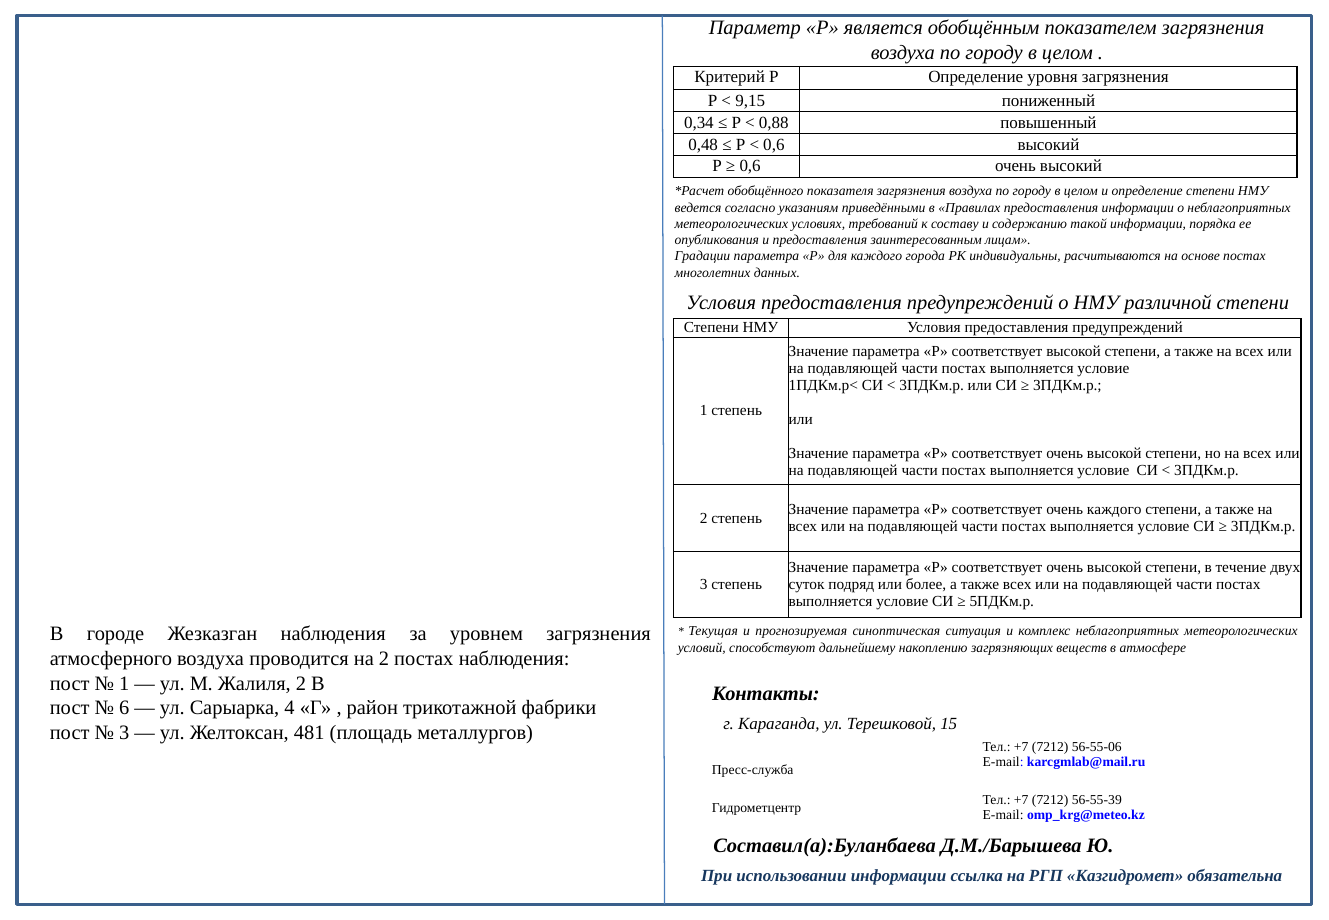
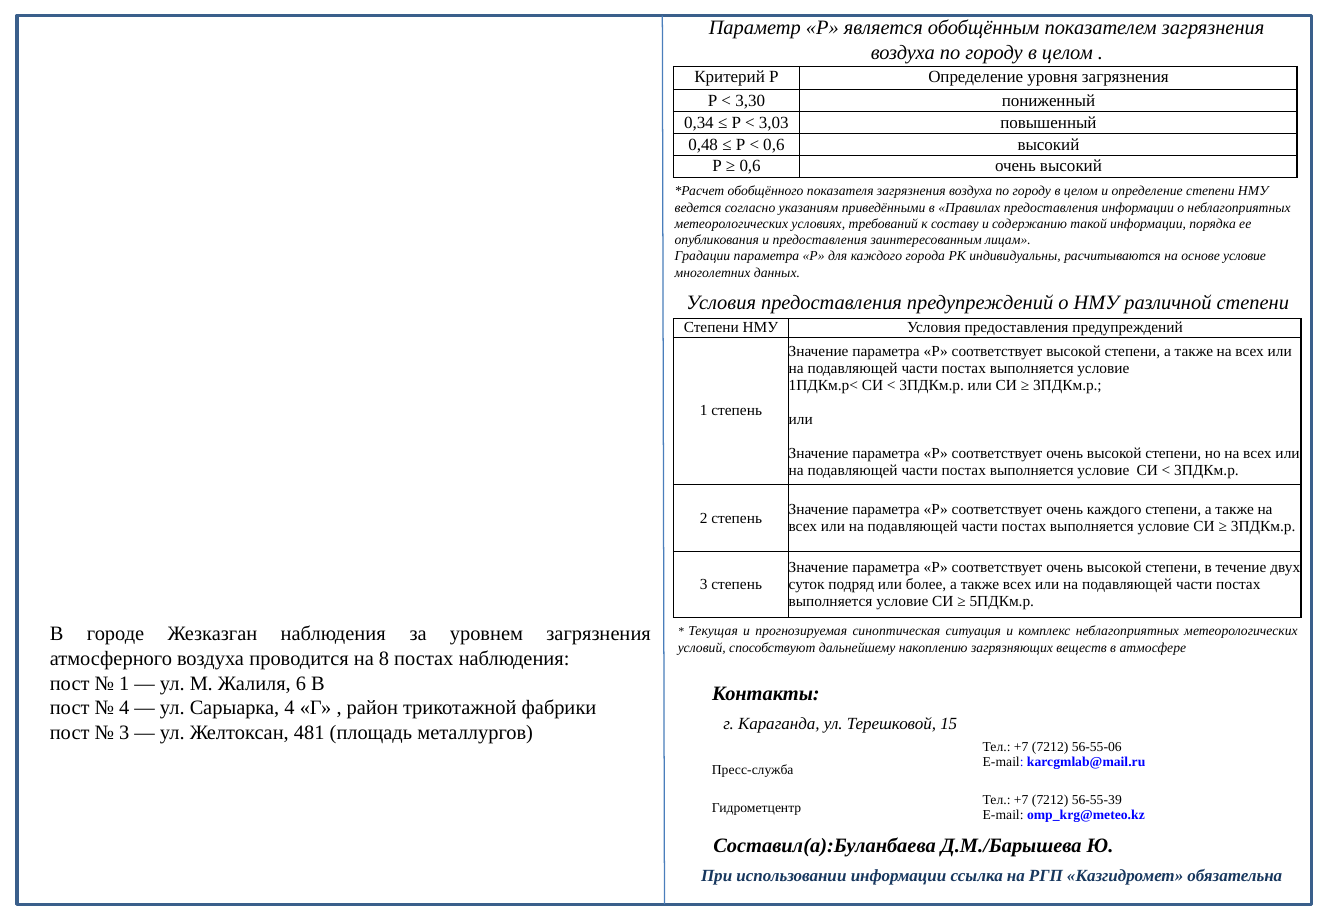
9,15: 9,15 -> 3,30
0,88: 0,88 -> 3,03
основе постах: постах -> условие
на 2: 2 -> 8
Жалиля 2: 2 -> 6
6 at (124, 708): 6 -> 4
